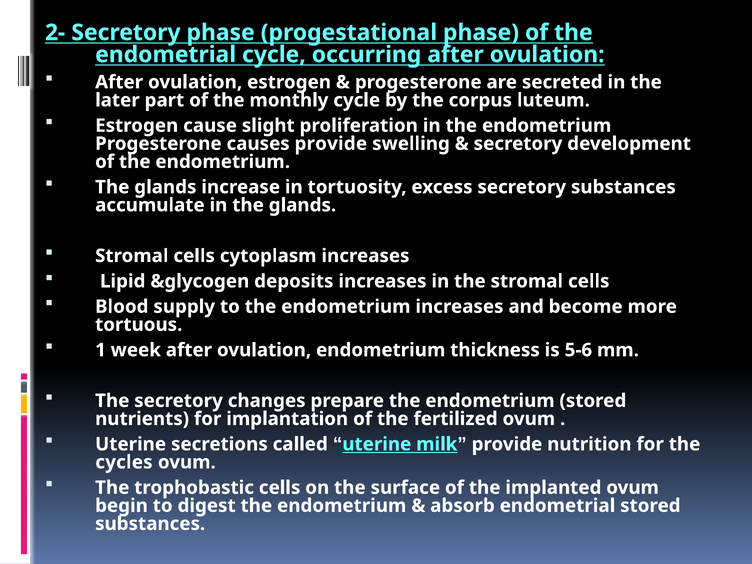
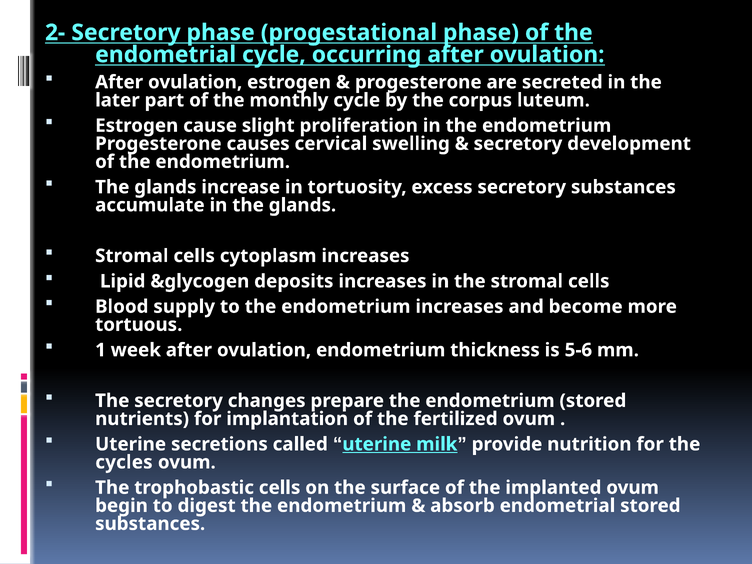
causes provide: provide -> cervical
